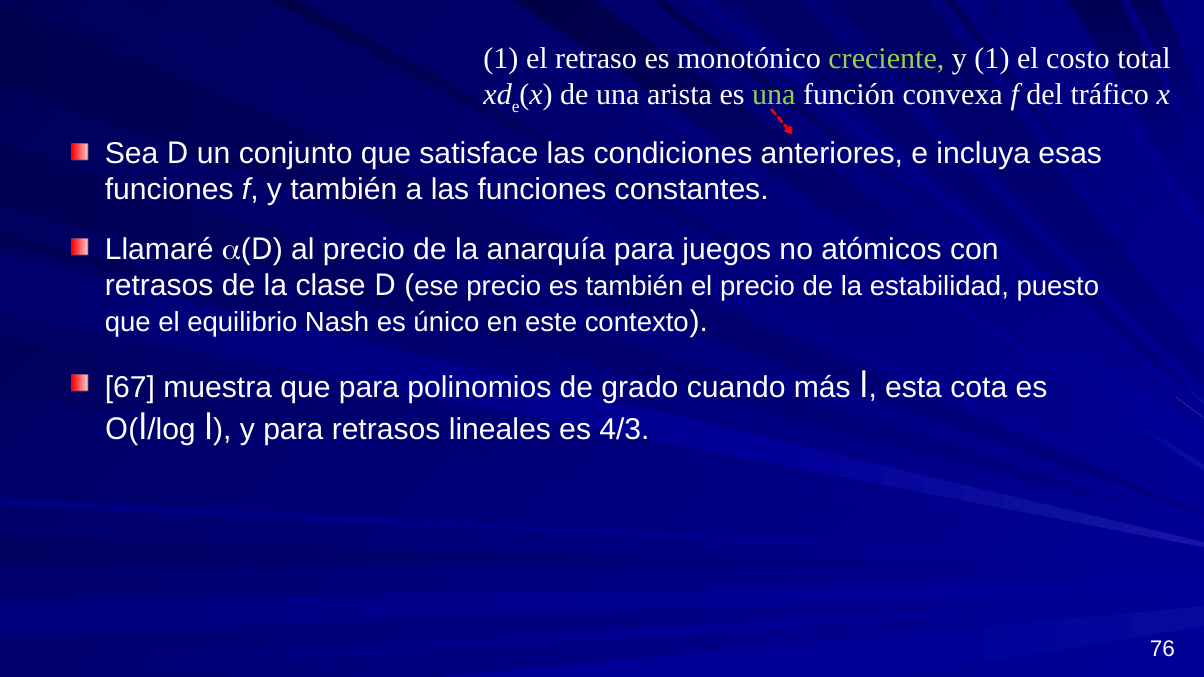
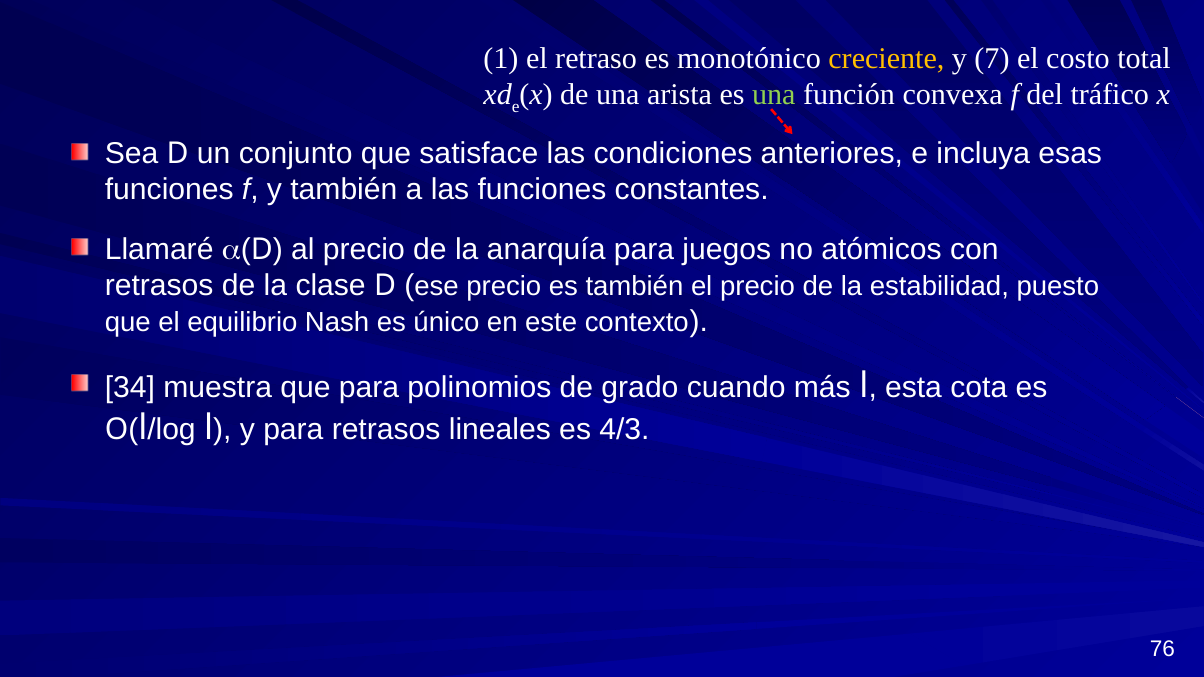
creciente colour: light green -> yellow
y 1: 1 -> 7
67: 67 -> 34
